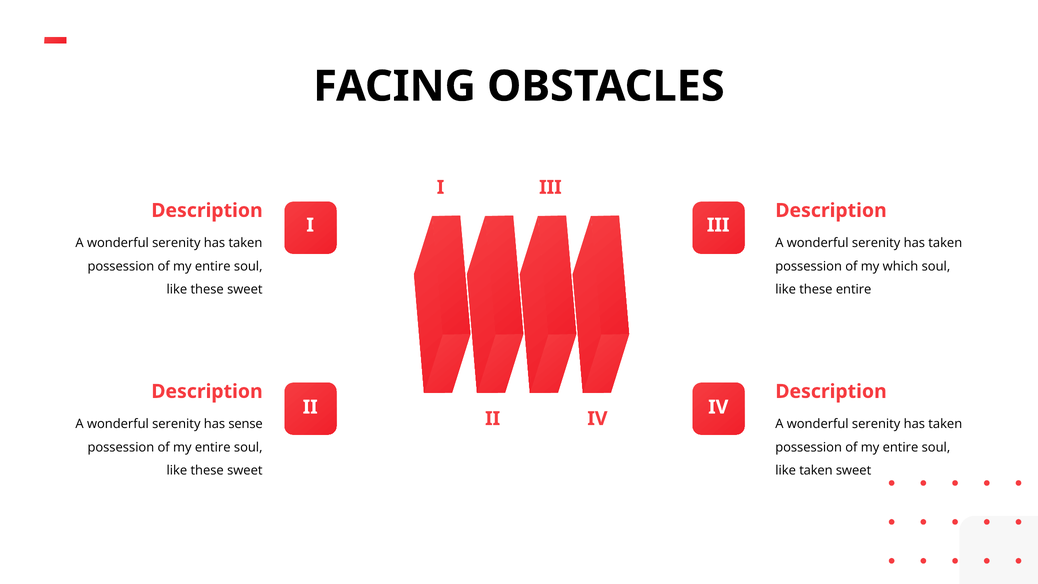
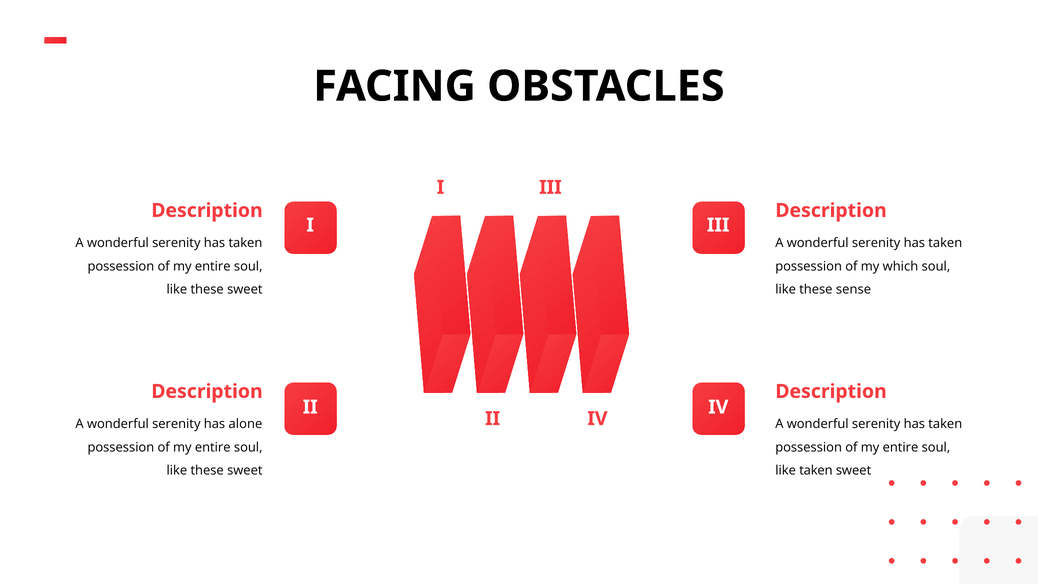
these entire: entire -> sense
sense: sense -> alone
